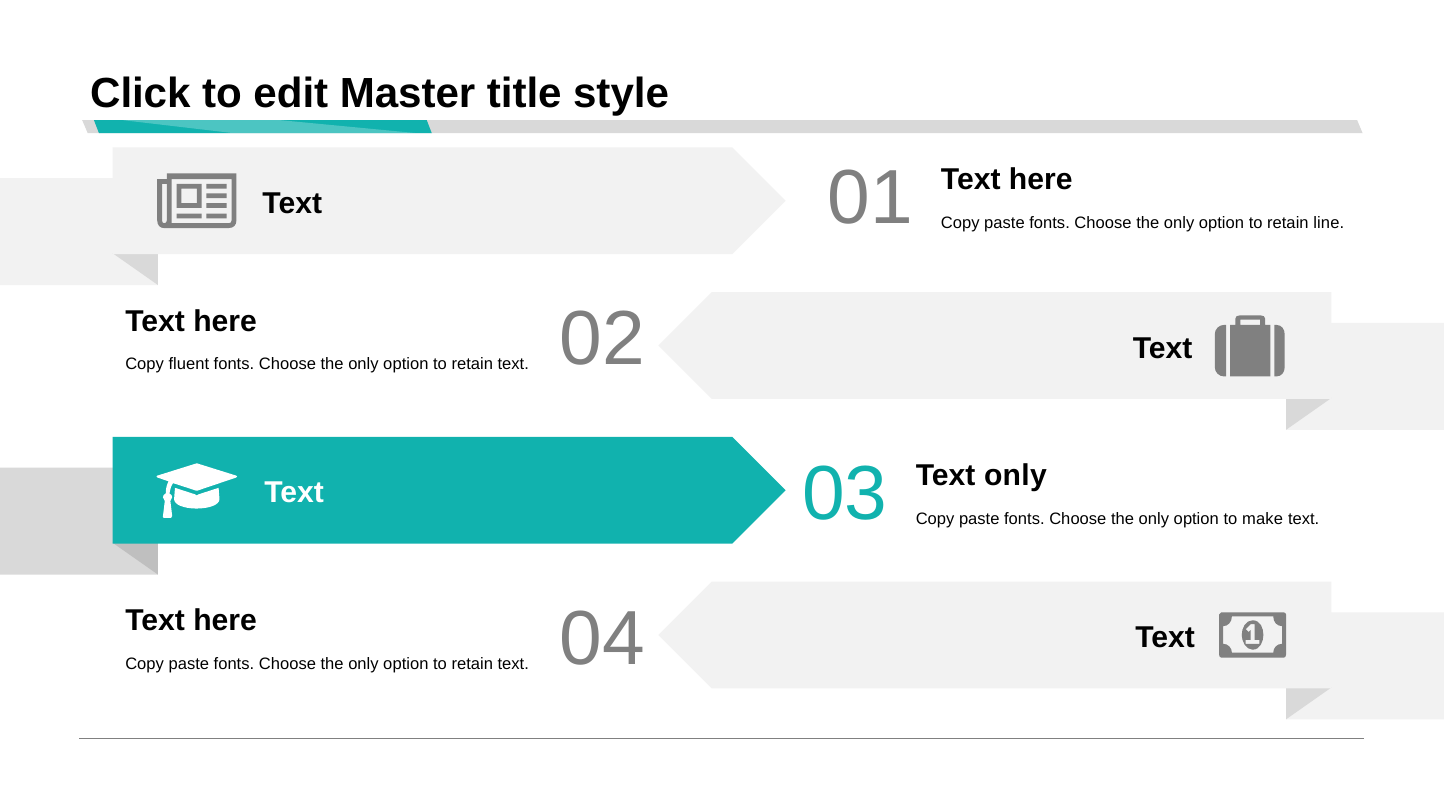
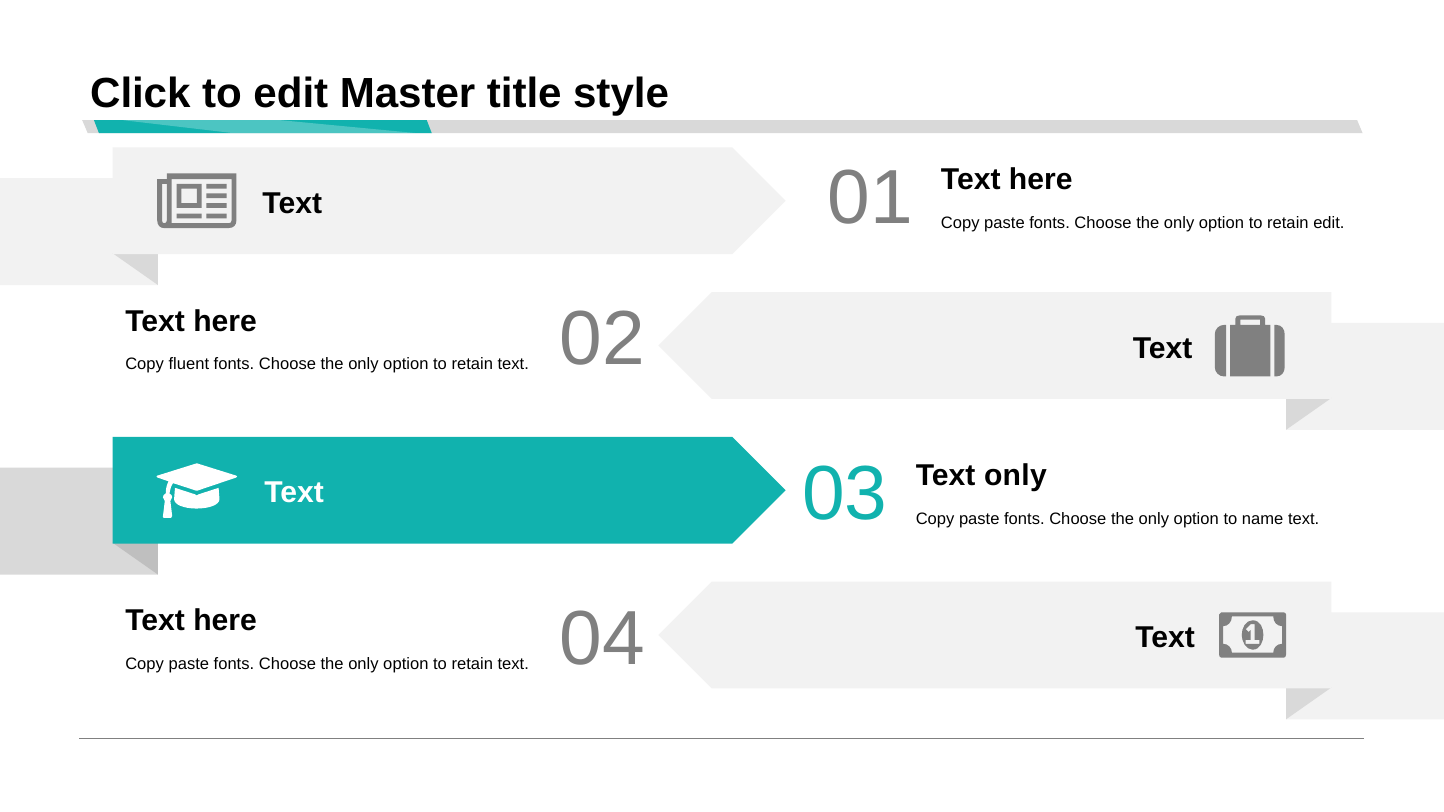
retain line: line -> edit
make: make -> name
